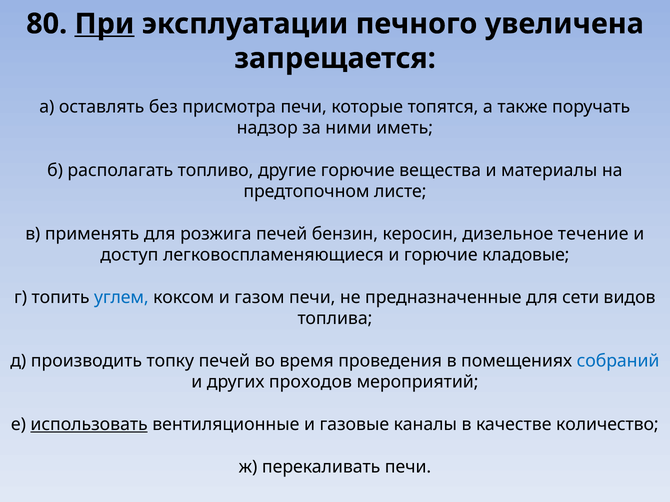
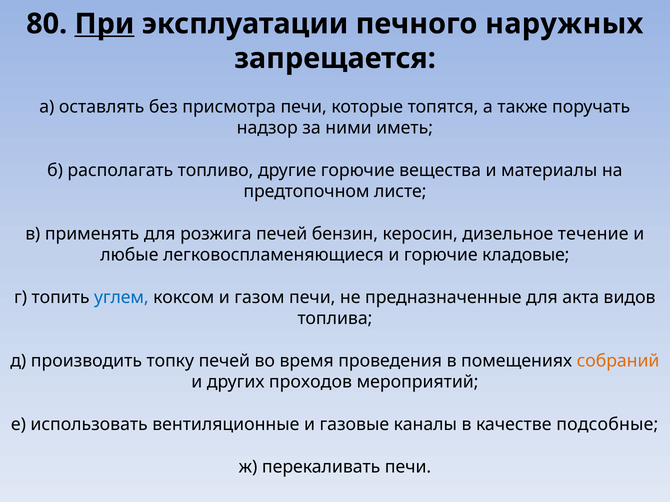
увеличена: увеличена -> наружных
доступ: доступ -> любые
сети: сети -> акта
собраний colour: blue -> orange
использовать underline: present -> none
количество: количество -> подсобные
